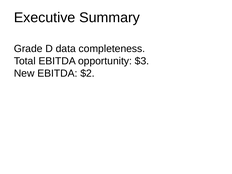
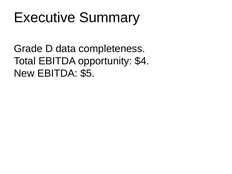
$3: $3 -> $4
$2: $2 -> $5
